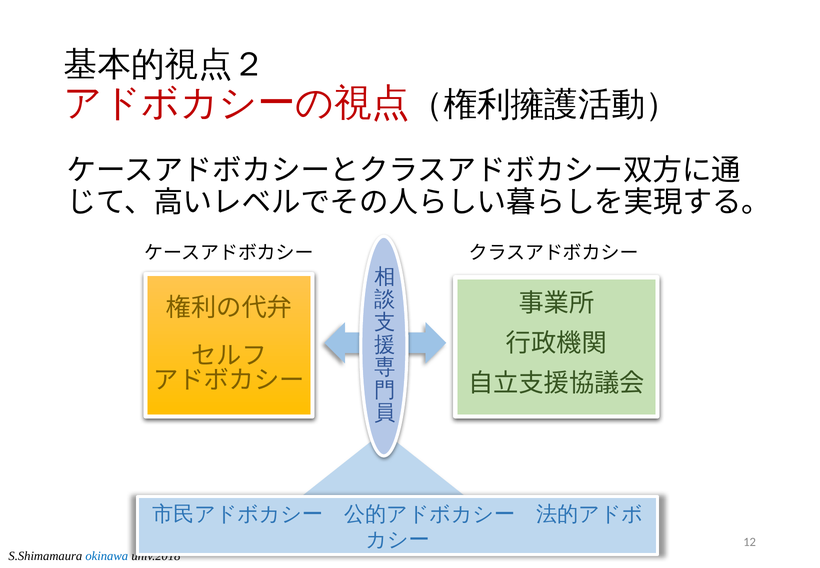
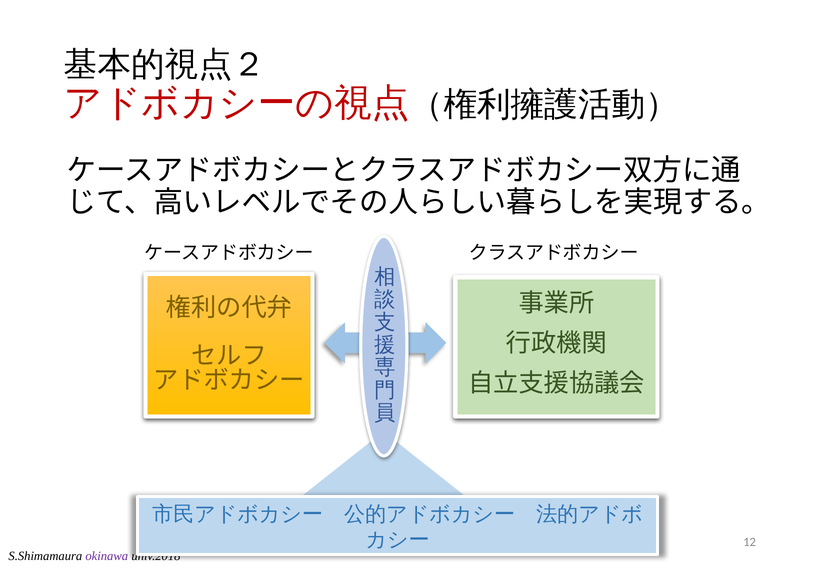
okinawa colour: blue -> purple
